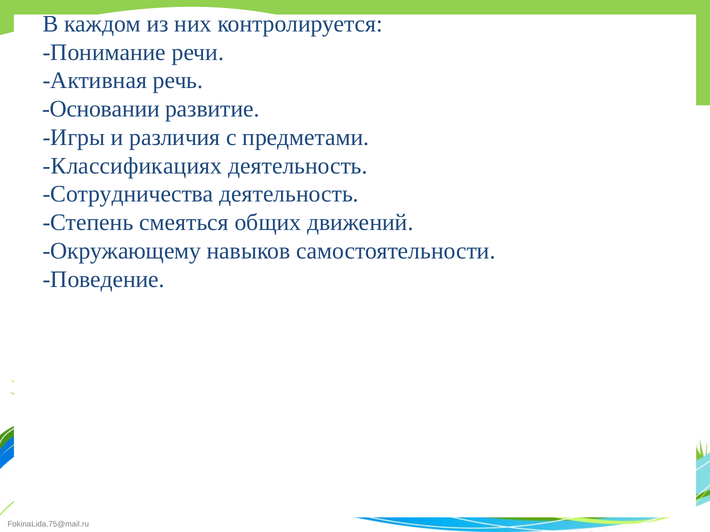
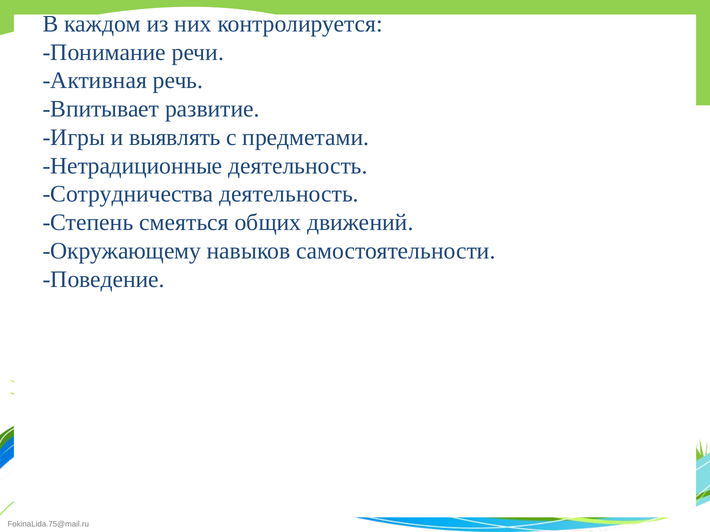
Основании: Основании -> Впитывает
различия: различия -> выявлять
Классификациях: Классификациях -> Нетрадиционные
